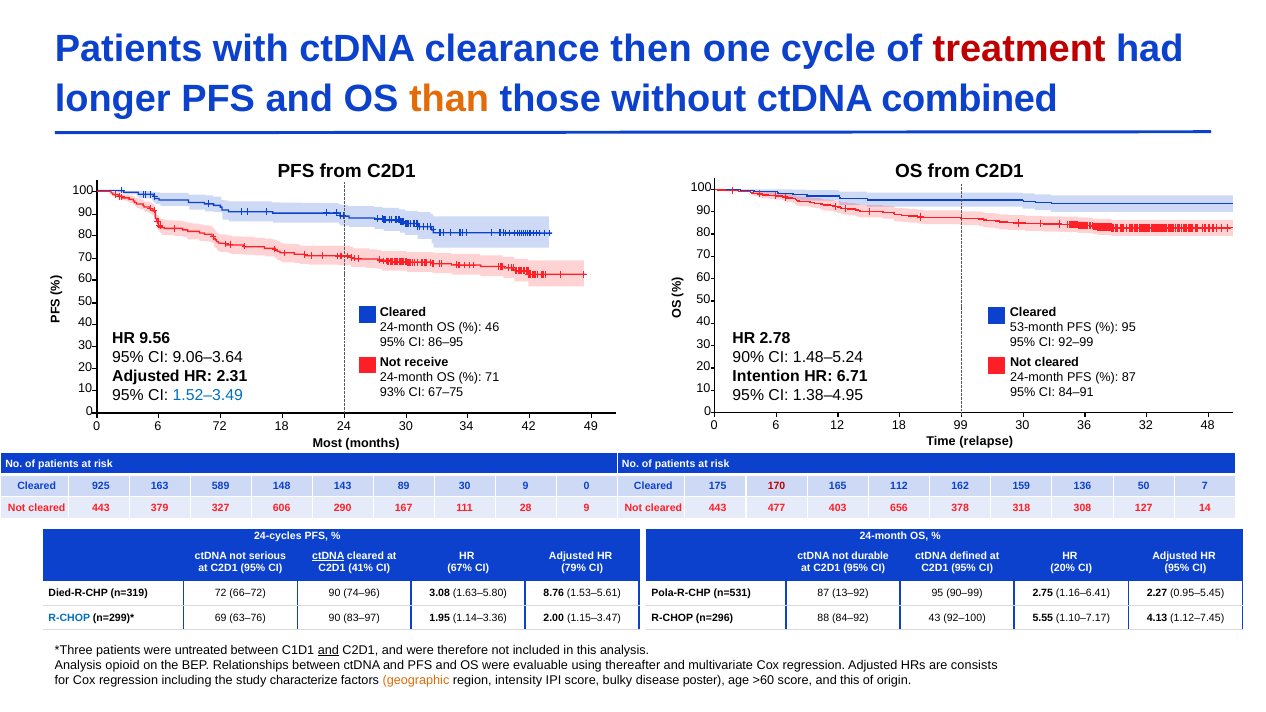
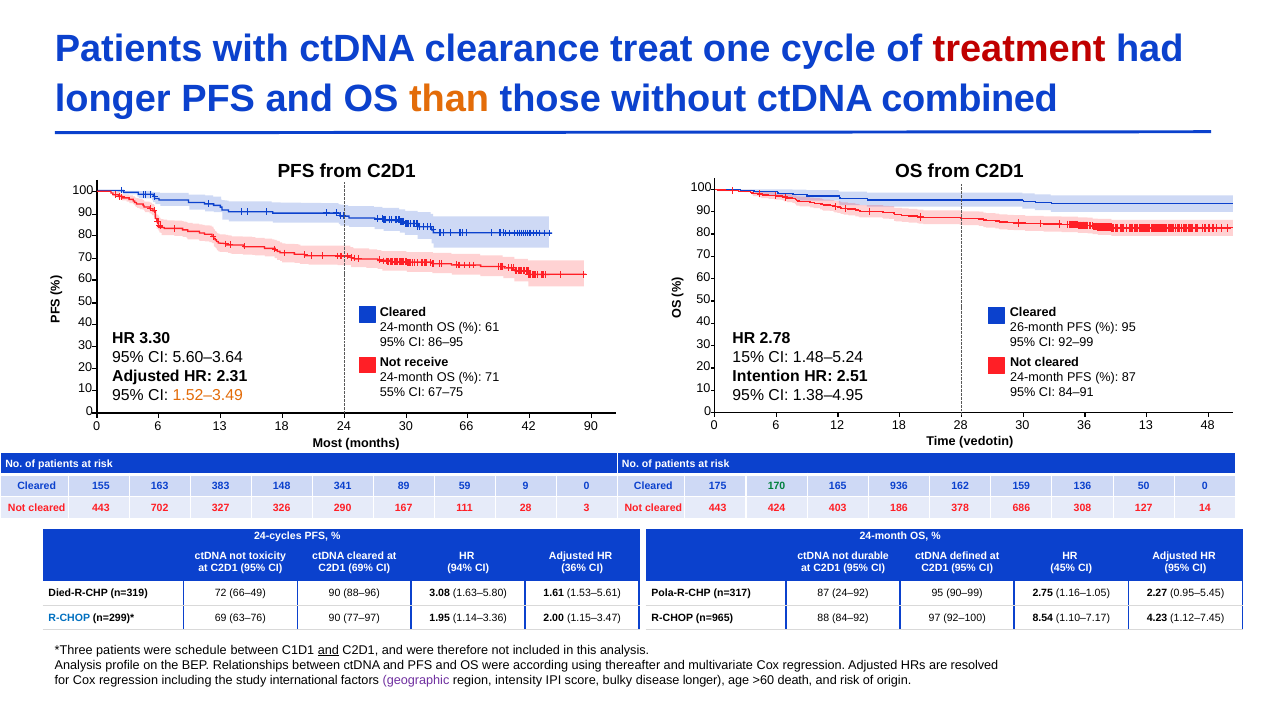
then: then -> treat
46: 46 -> 61
53-month: 53-month -> 26-month
9.56: 9.56 -> 3.30
9.06–3.64: 9.06–3.64 -> 5.60–3.64
90%: 90% -> 15%
6.71: 6.71 -> 2.51
93%: 93% -> 55%
1.52–3.49 colour: blue -> orange
18 99: 99 -> 28
36 32: 32 -> 13
6 72: 72 -> 13
34: 34 -> 66
42 49: 49 -> 90
relapse: relapse -> vedotin
925: 925 -> 155
589: 589 -> 383
143: 143 -> 341
89 30: 30 -> 59
170 colour: red -> green
112: 112 -> 936
50 7: 7 -> 0
379: 379 -> 702
606: 606 -> 326
28 9: 9 -> 3
477: 477 -> 424
656: 656 -> 186
318: 318 -> 686
serious: serious -> toxicity
ctDNA at (328, 556) underline: present -> none
41%: 41% -> 69%
67%: 67% -> 94%
79%: 79% -> 36%
20%: 20% -> 45%
66–72: 66–72 -> 66–49
74–96: 74–96 -> 88–96
8.76: 8.76 -> 1.61
n=531: n=531 -> n=317
13–92: 13–92 -> 24–92
1.16–6.41: 1.16–6.41 -> 1.16–1.05
83–97: 83–97 -> 77–97
n=296: n=296 -> n=965
43: 43 -> 97
5.55: 5.55 -> 8.54
4.13: 4.13 -> 4.23
untreated: untreated -> schedule
opioid: opioid -> profile
evaluable: evaluable -> according
consists: consists -> resolved
characterize: characterize -> international
geographic colour: orange -> purple
disease poster: poster -> longer
>60 score: score -> death
and this: this -> risk
